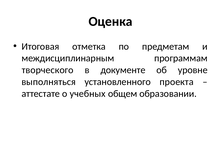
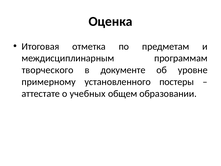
выполняться: выполняться -> примерному
проекта: проекта -> постеры
